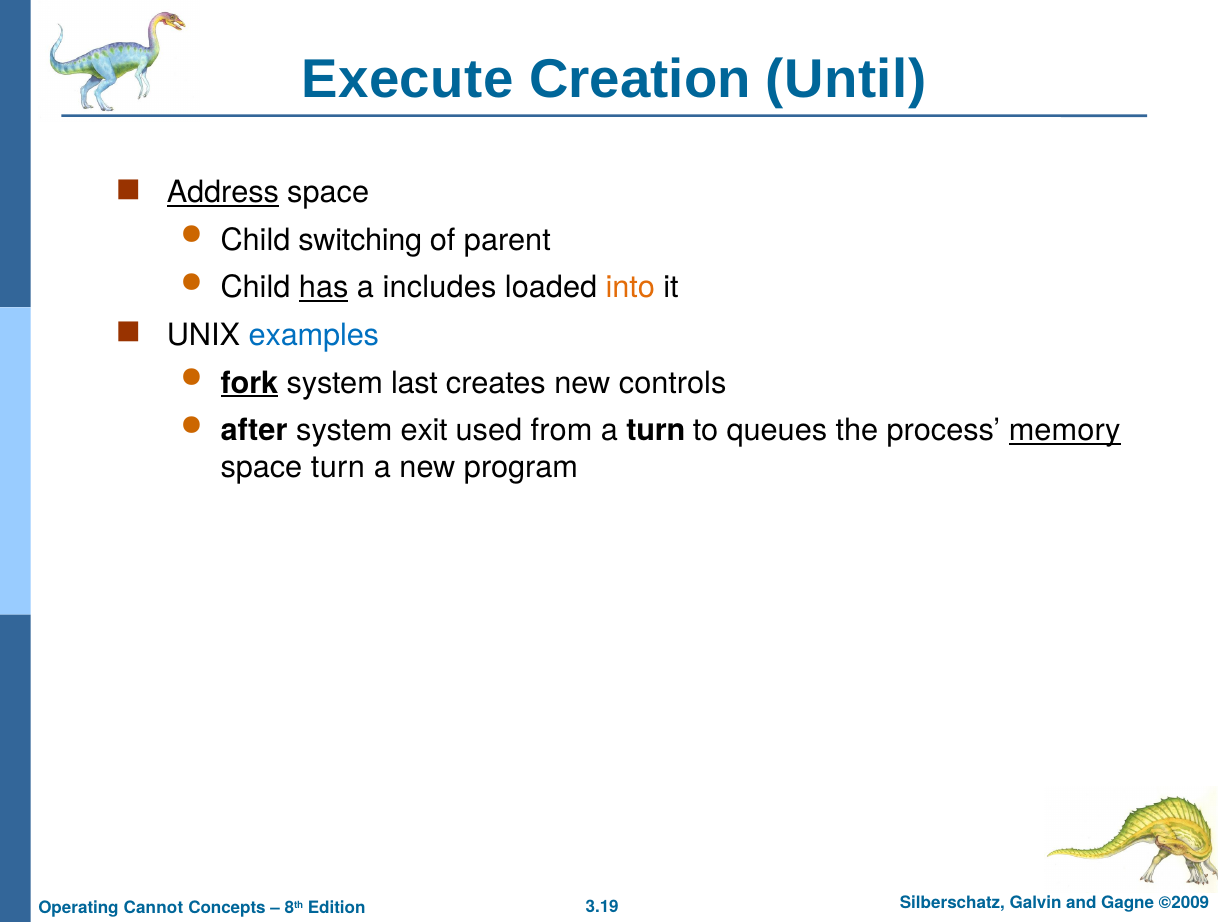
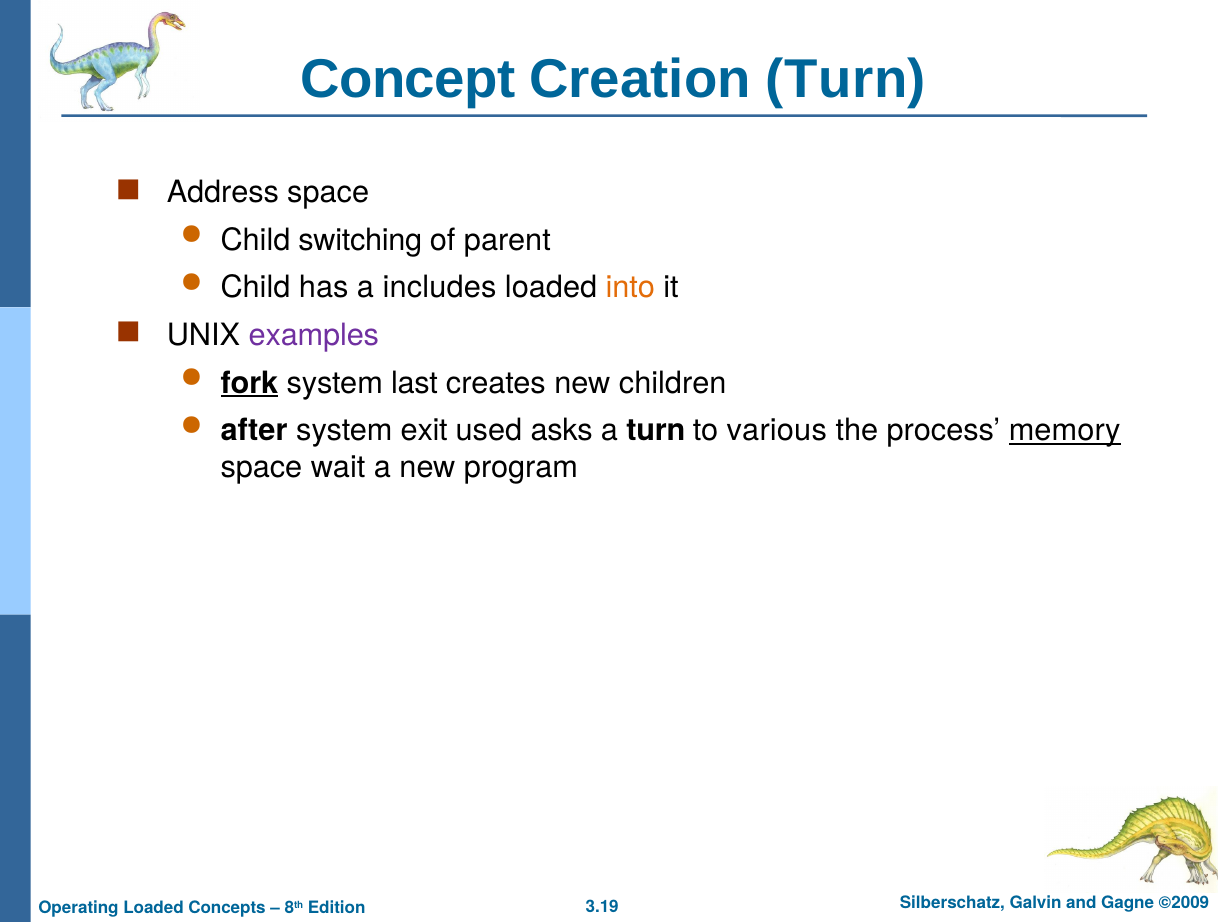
Execute: Execute -> Concept
Creation Until: Until -> Turn
Address underline: present -> none
has underline: present -> none
examples colour: blue -> purple
controls: controls -> children
from: from -> asks
queues: queues -> various
space turn: turn -> wait
Cannot at (153, 907): Cannot -> Loaded
